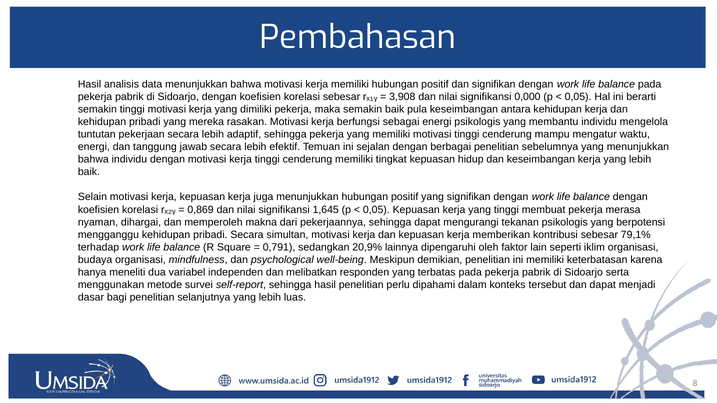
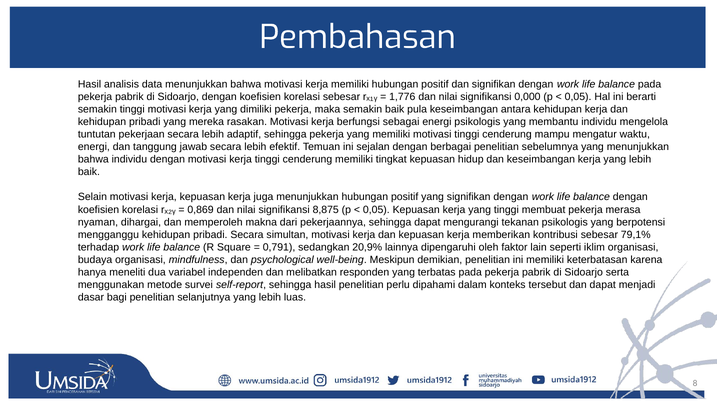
3,908: 3,908 -> 1,776
1,645: 1,645 -> 8,875
